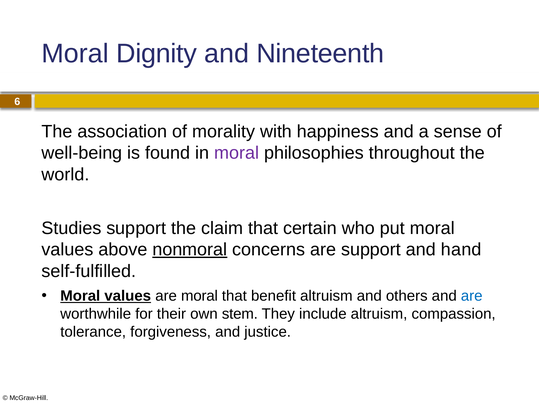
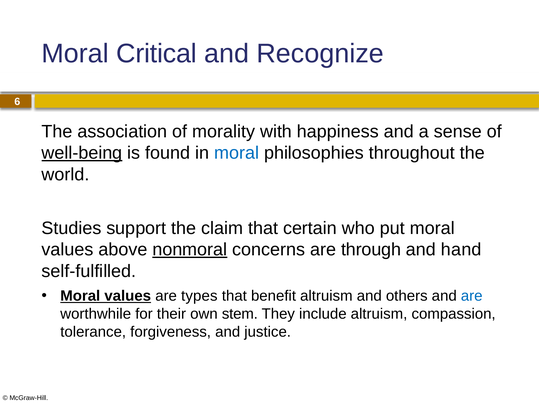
Dignity: Dignity -> Critical
Nineteenth: Nineteenth -> Recognize
well-being underline: none -> present
moral at (237, 153) colour: purple -> blue
are support: support -> through
are moral: moral -> types
